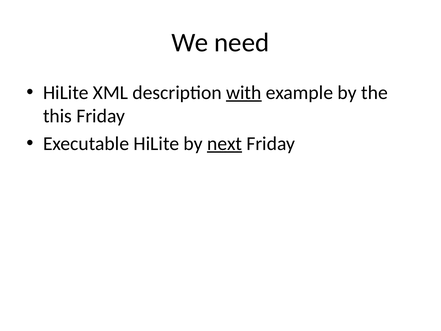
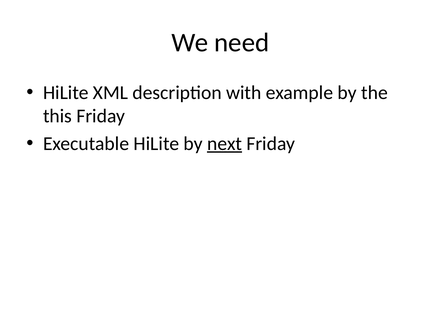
with underline: present -> none
